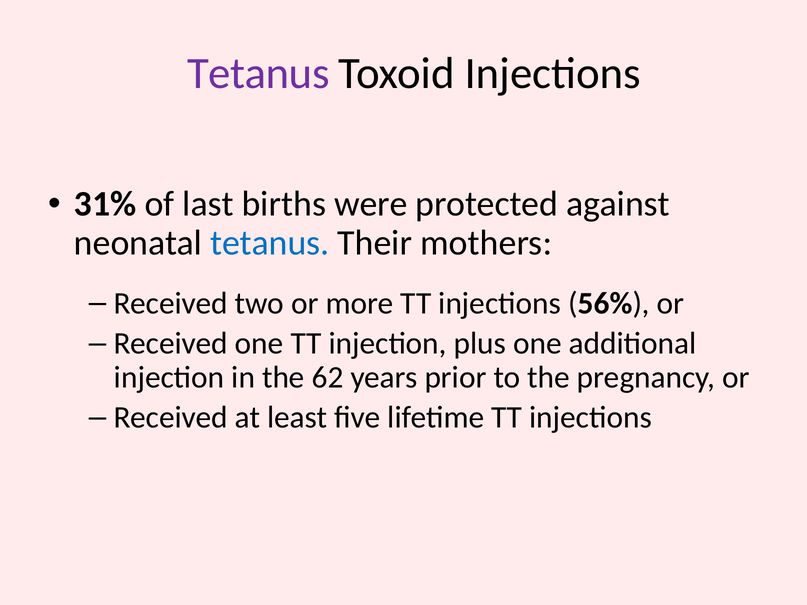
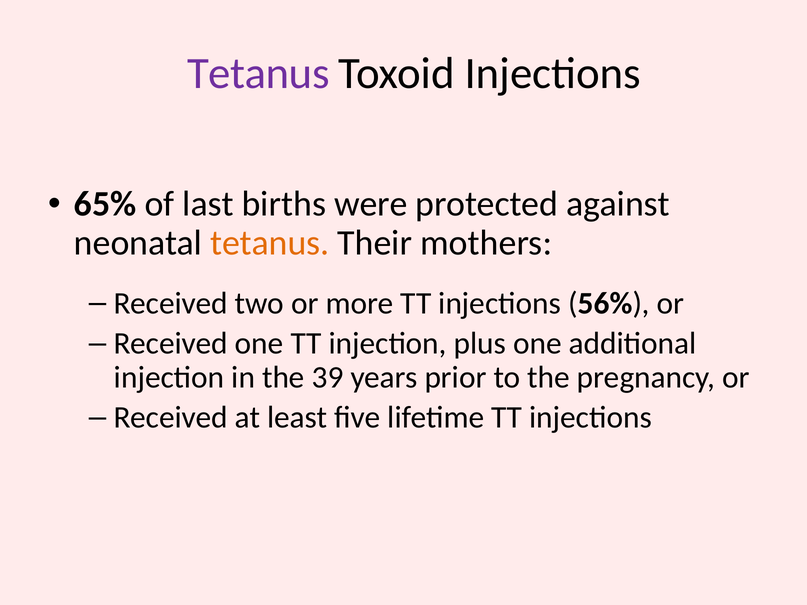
31%: 31% -> 65%
tetanus at (270, 243) colour: blue -> orange
62: 62 -> 39
